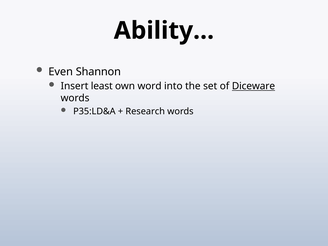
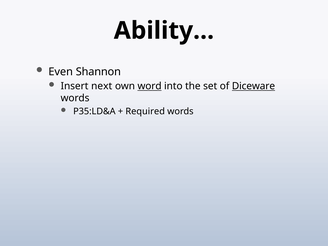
least: least -> next
word underline: none -> present
Research: Research -> Required
